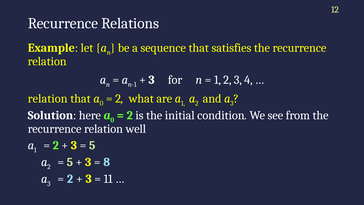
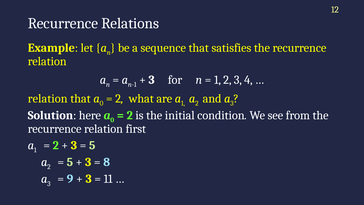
well: well -> first
2 at (70, 179): 2 -> 9
